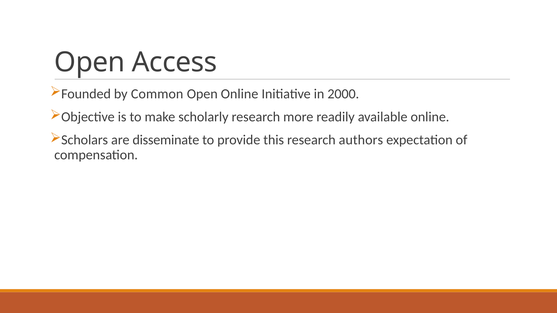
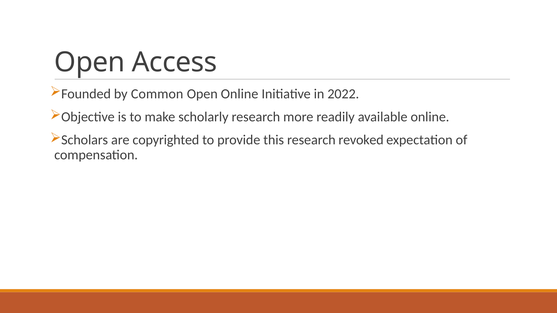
2000: 2000 -> 2022
disseminate: disseminate -> copyrighted
authors: authors -> revoked
